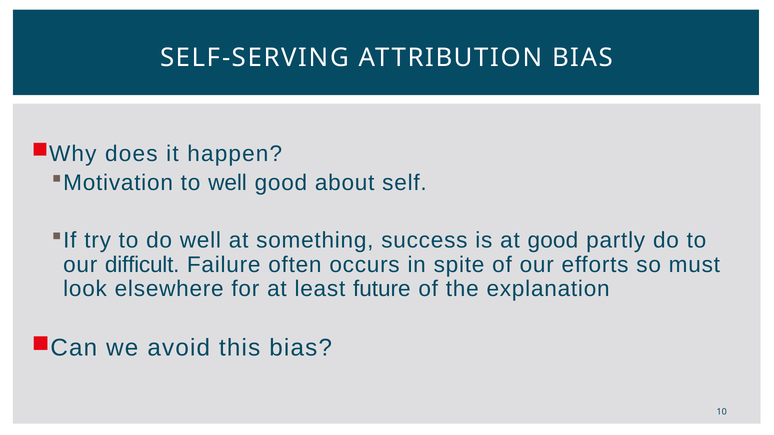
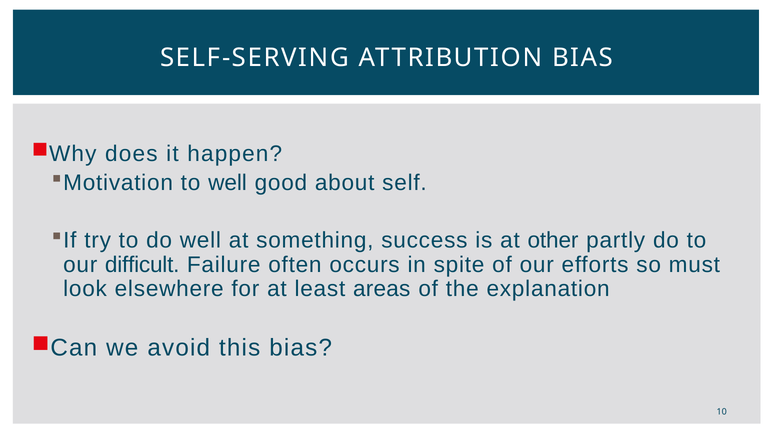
at good: good -> other
future: future -> areas
